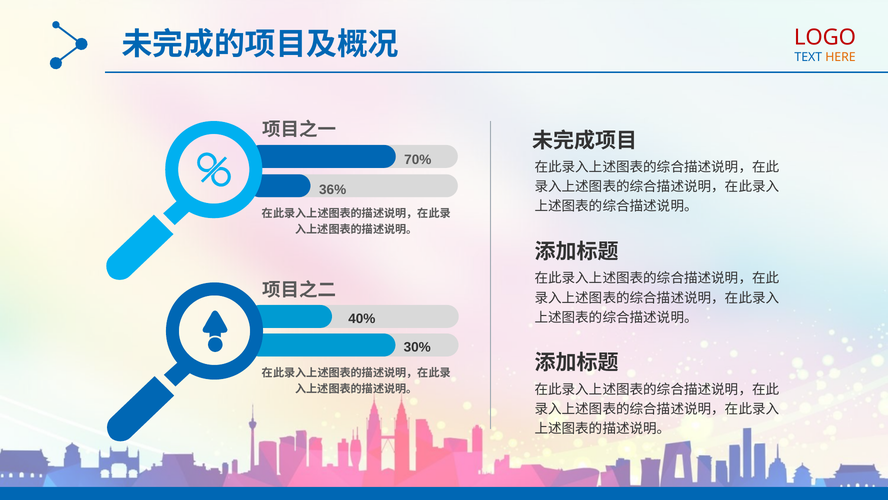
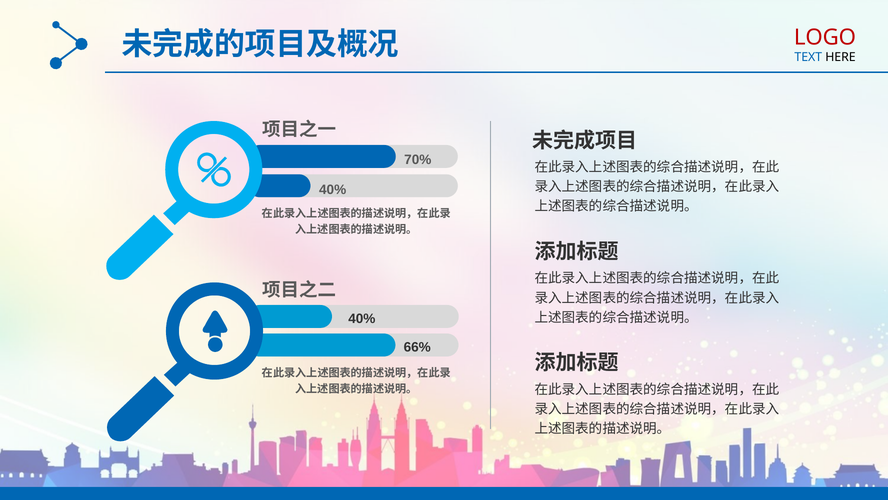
HERE colour: orange -> black
36% at (333, 190): 36% -> 40%
30%: 30% -> 66%
